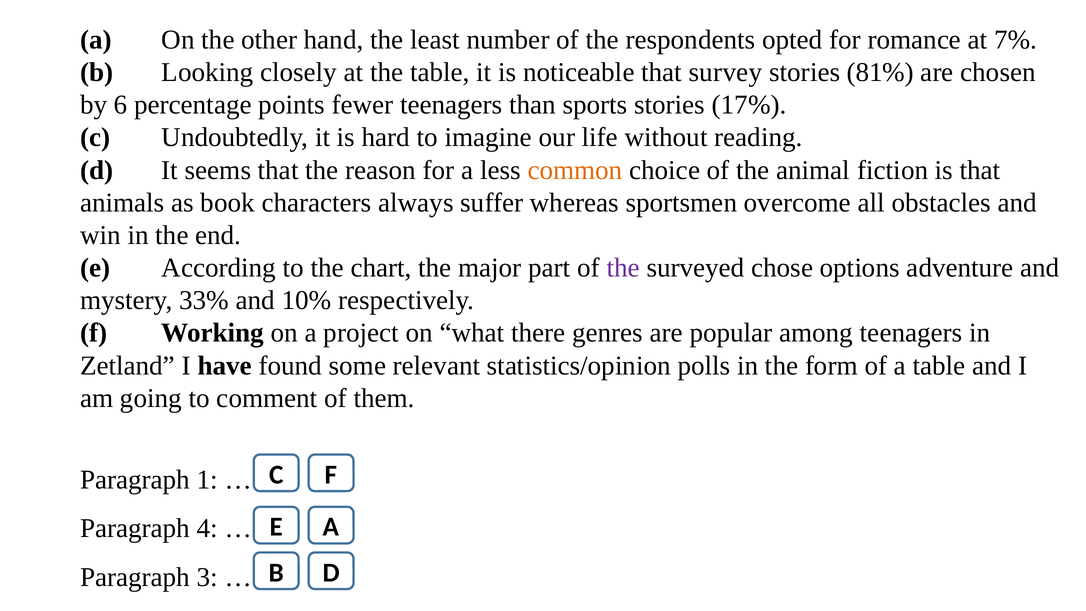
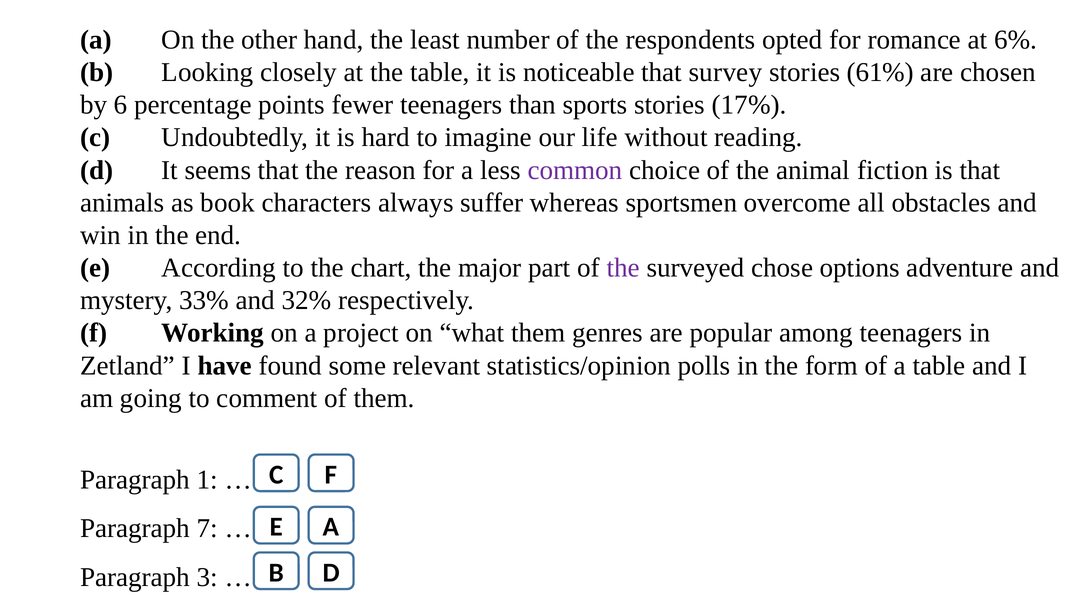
7%: 7% -> 6%
81%: 81% -> 61%
common colour: orange -> purple
10%: 10% -> 32%
what there: there -> them
4: 4 -> 7
